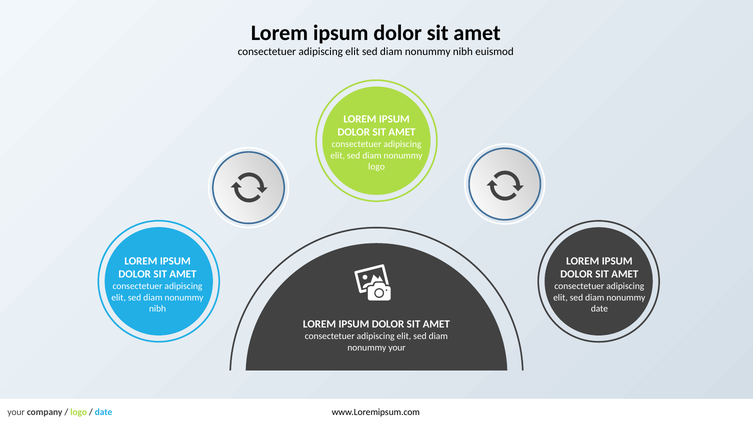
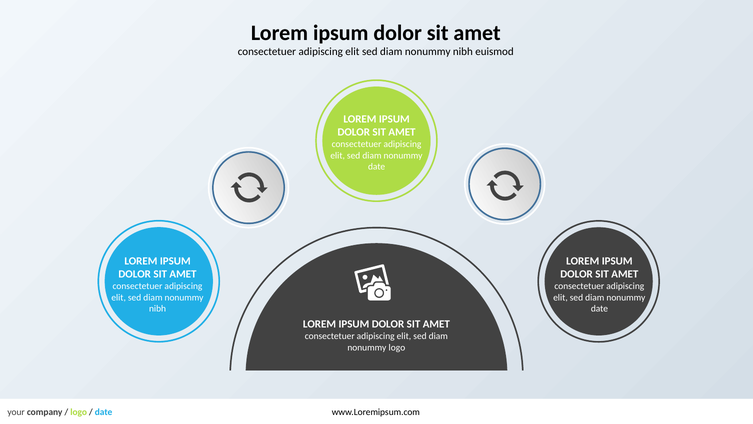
logo at (377, 167): logo -> date
nonummy your: your -> logo
